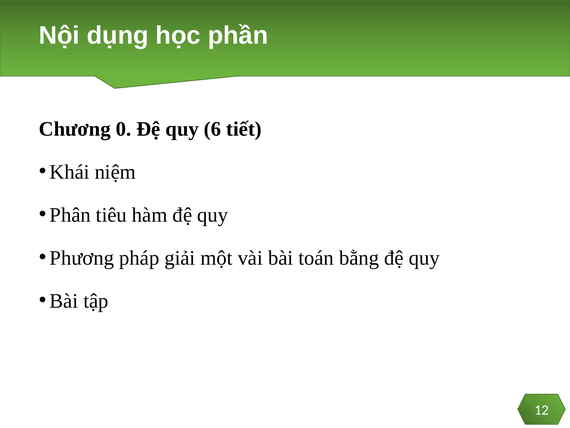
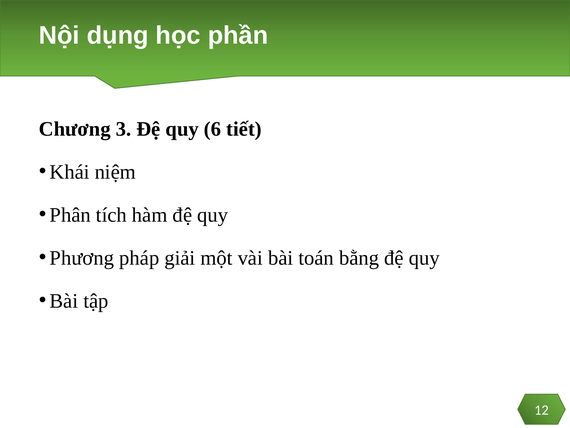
0: 0 -> 3
tiêu: tiêu -> tích
